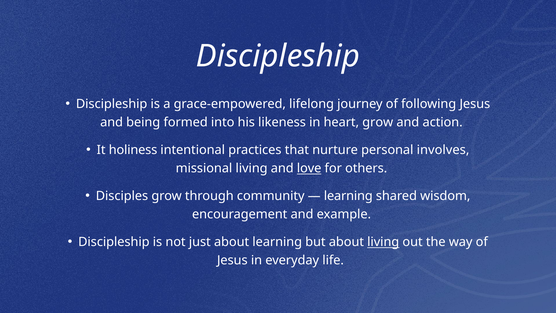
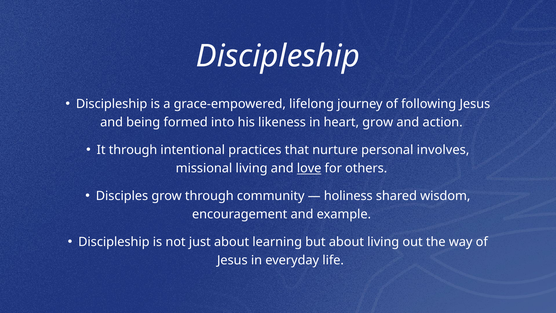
It holiness: holiness -> through
learning at (348, 196): learning -> holiness
living at (383, 242) underline: present -> none
